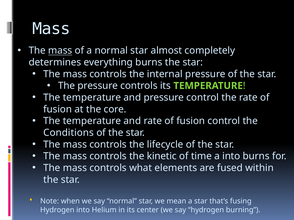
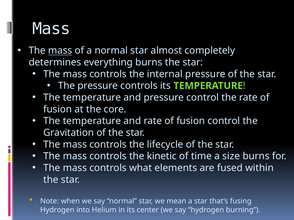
Conditions: Conditions -> Gravitation
a into: into -> size
